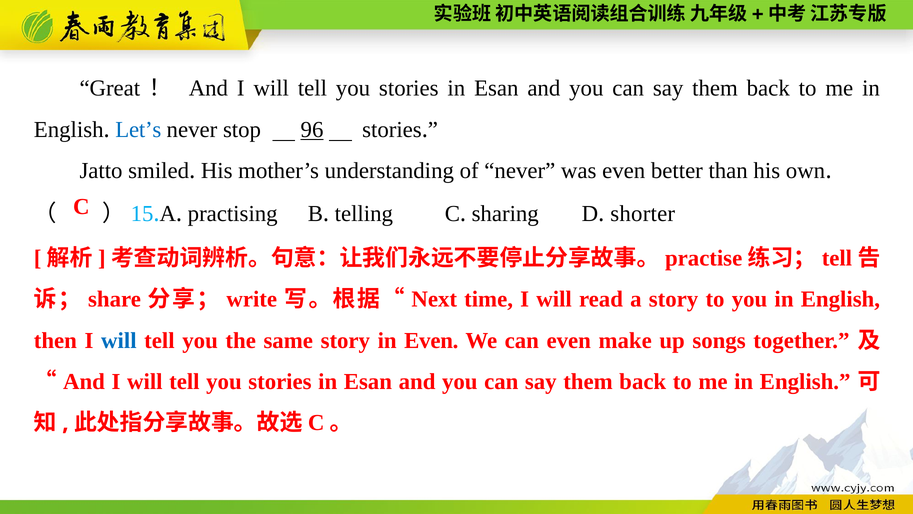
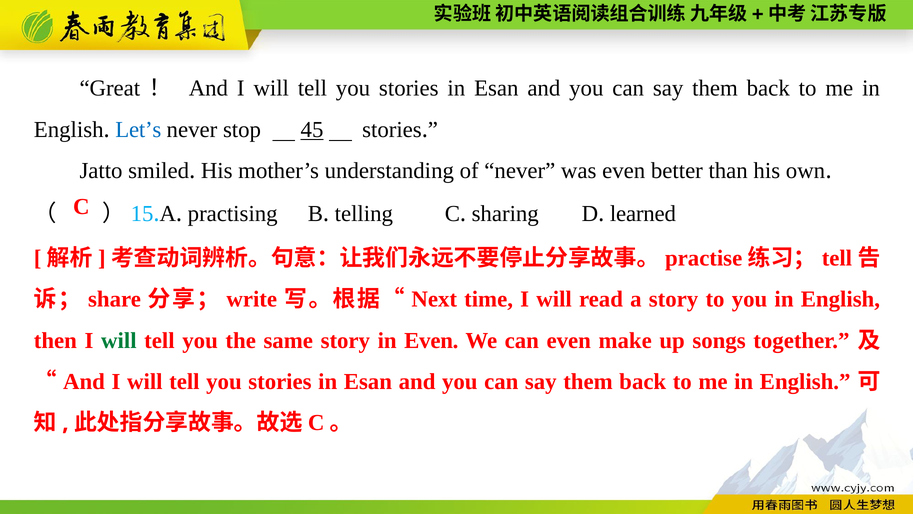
96: 96 -> 45
shorter: shorter -> learned
will at (119, 340) colour: blue -> green
